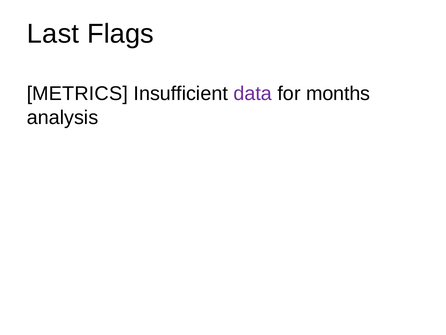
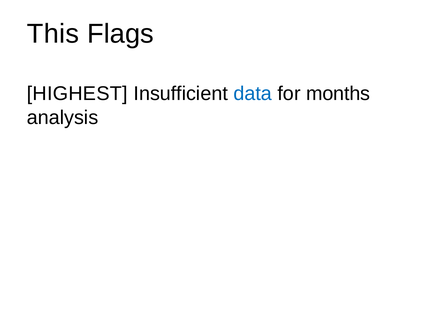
Last: Last -> This
METRICS: METRICS -> HIGHEST
data colour: purple -> blue
